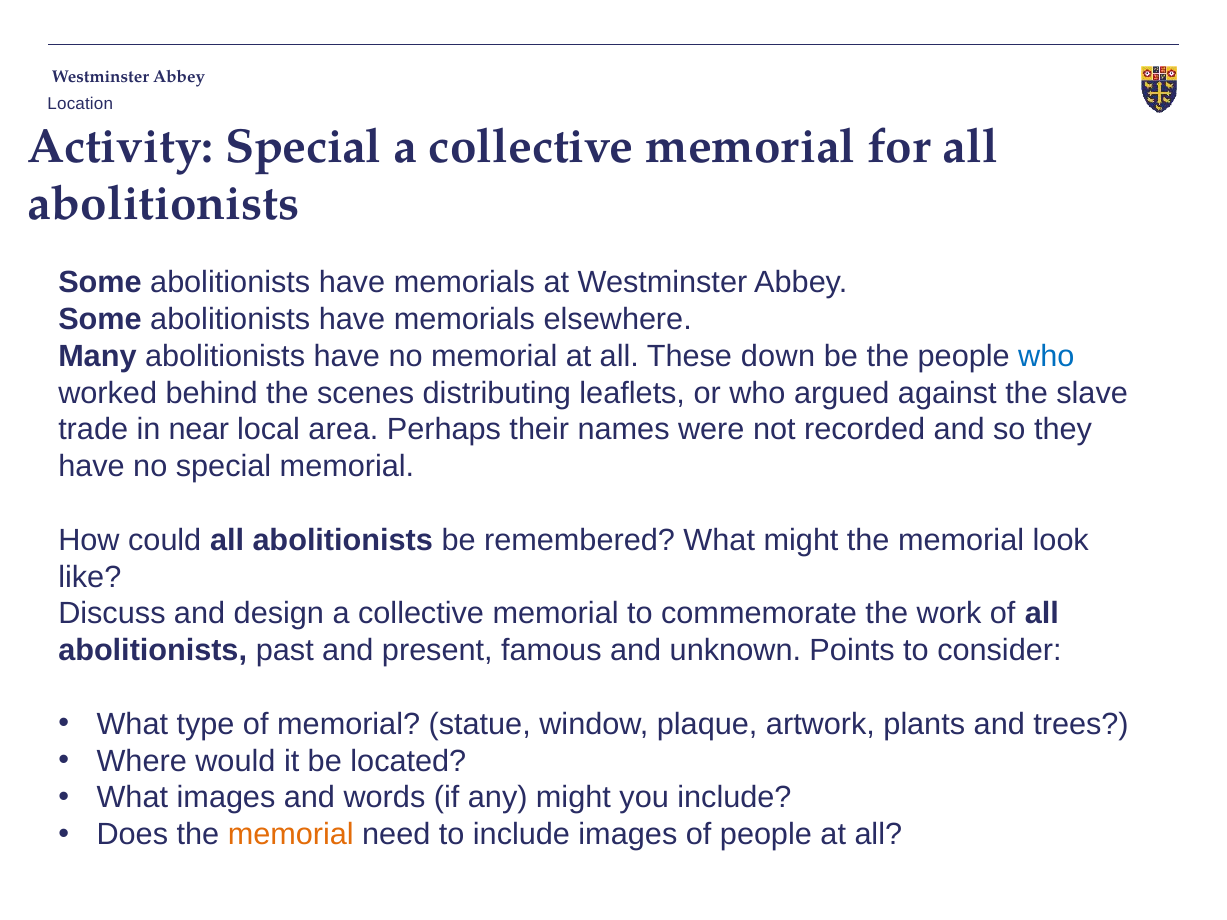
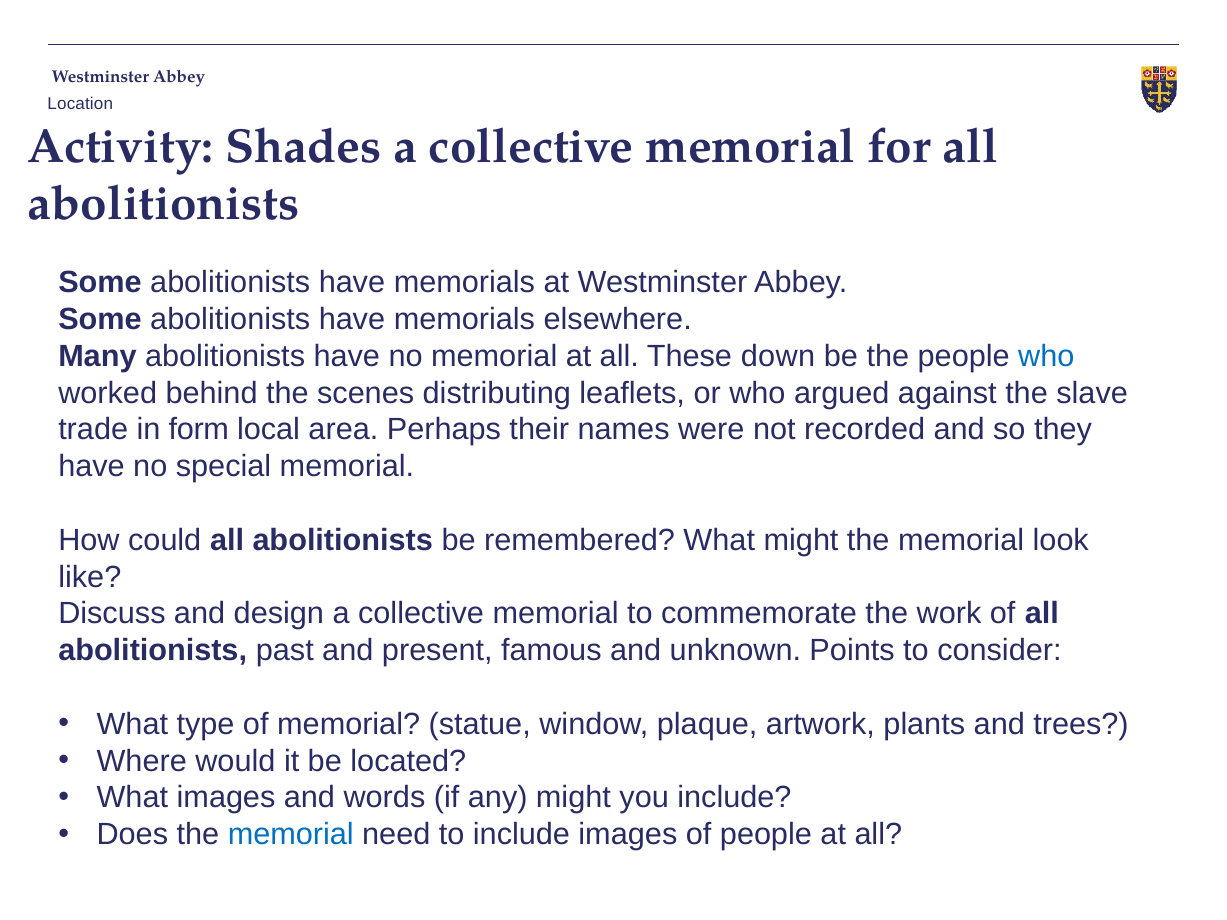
Activity Special: Special -> Shades
near: near -> form
memorial at (291, 835) colour: orange -> blue
